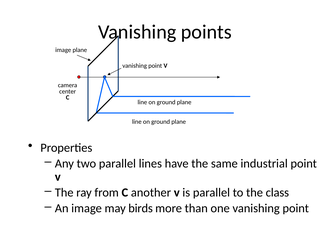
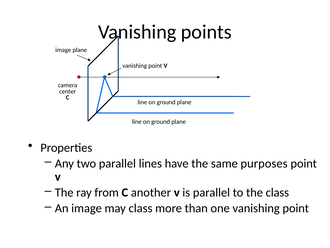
industrial: industrial -> purposes
may birds: birds -> class
